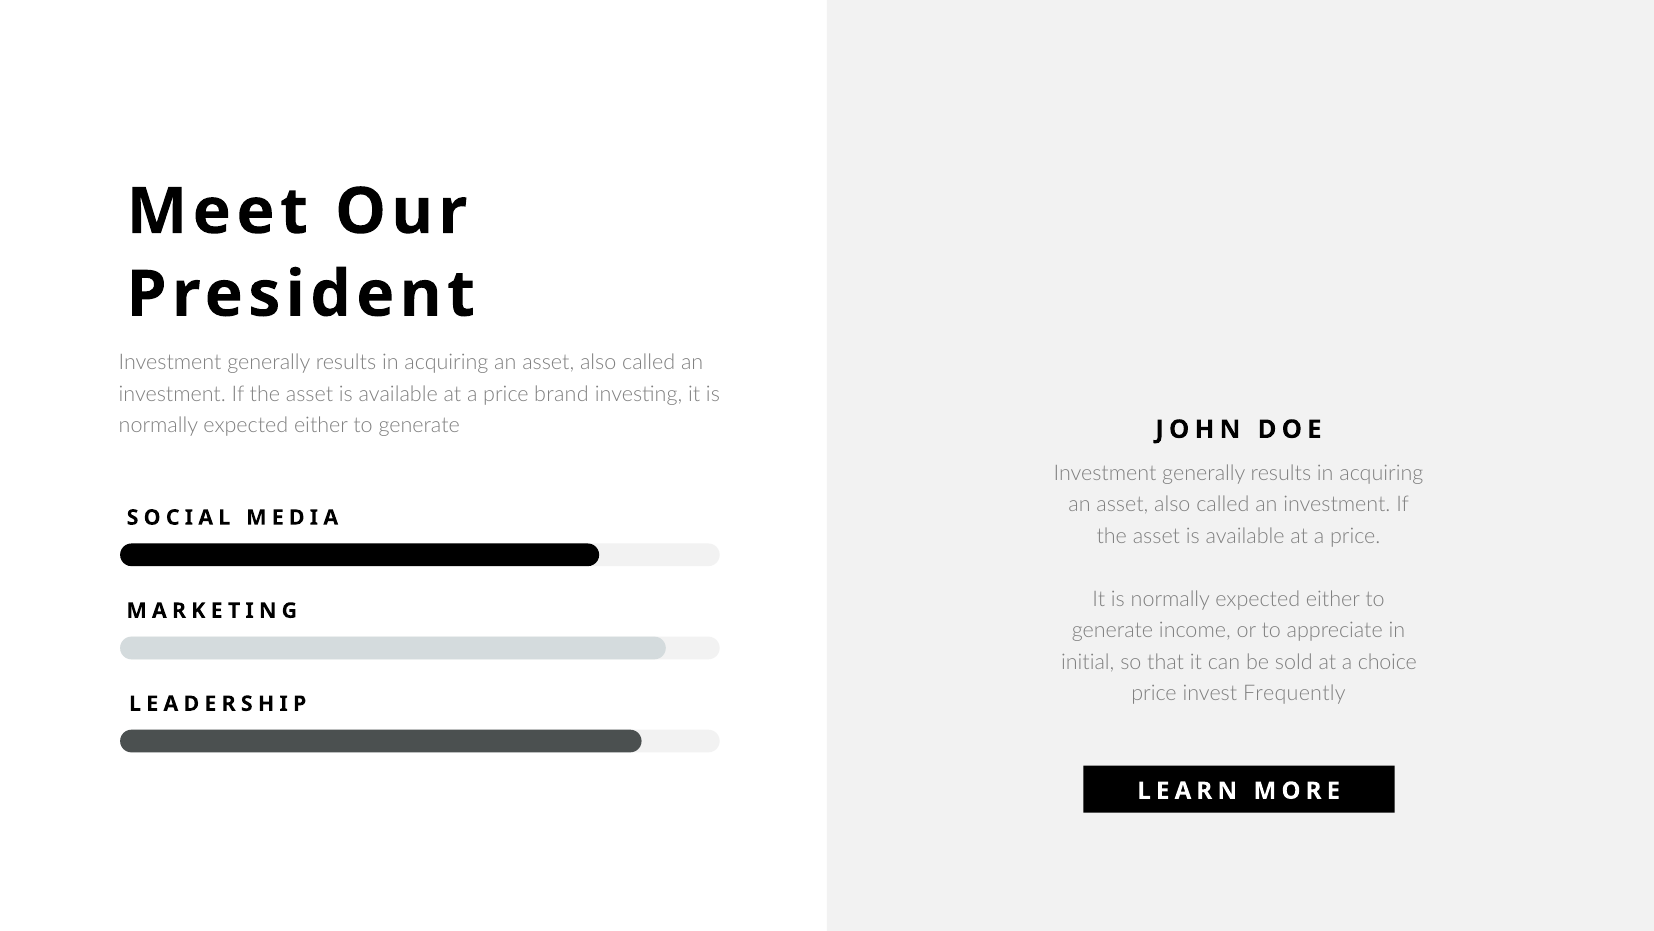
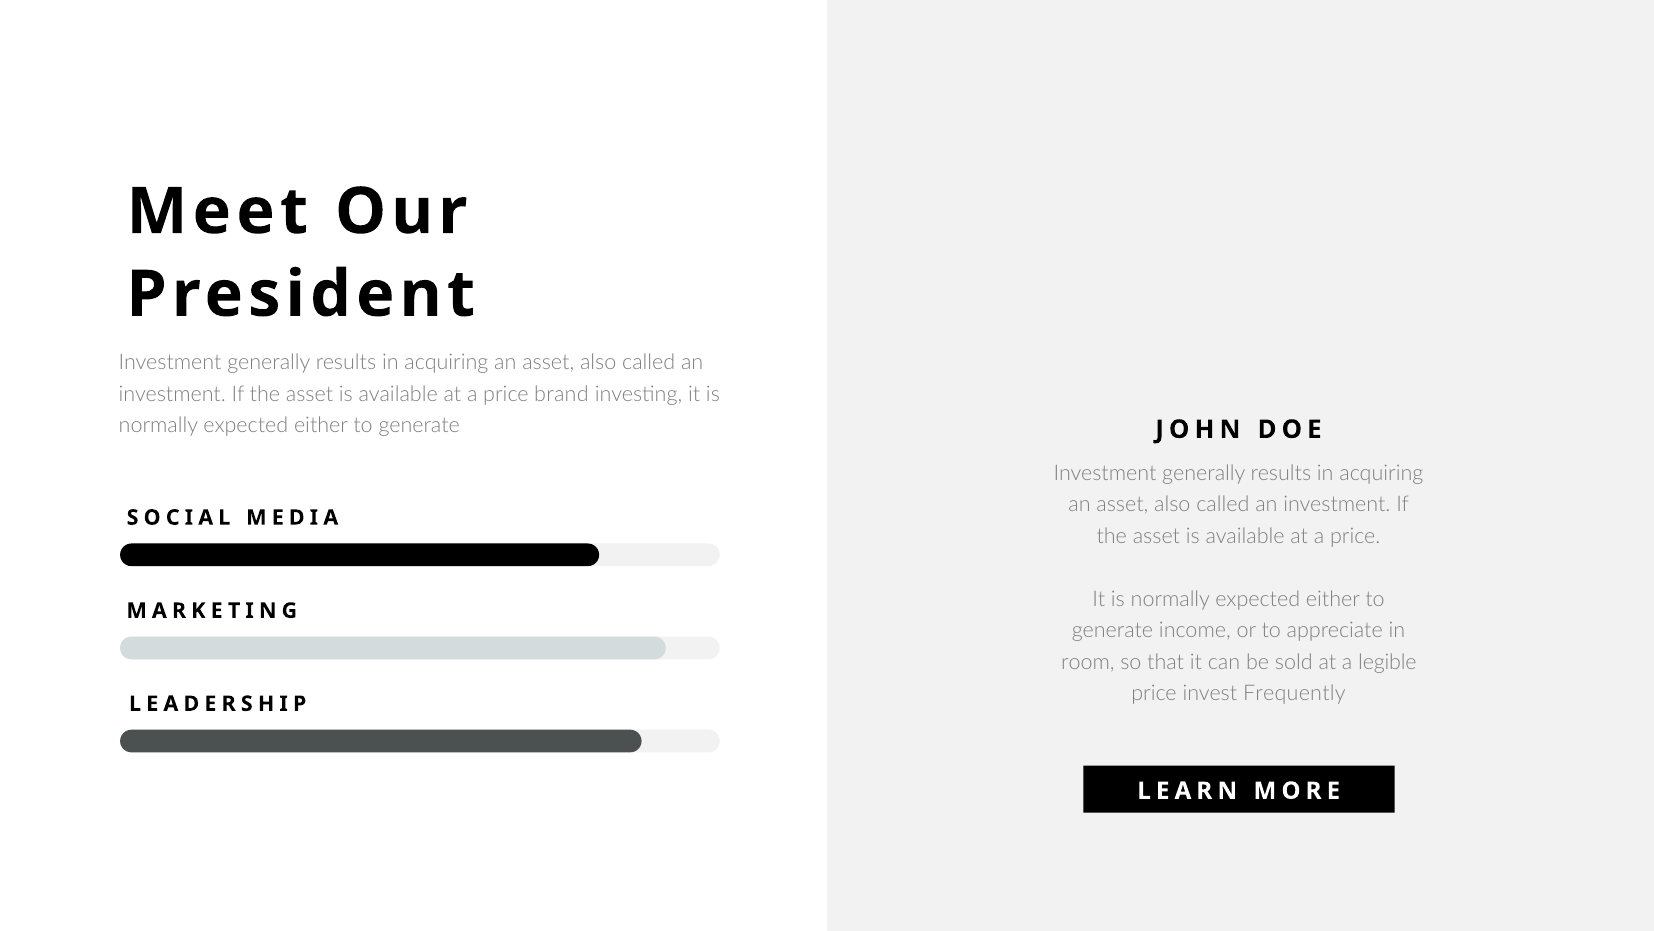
initial: initial -> room
choice: choice -> legible
